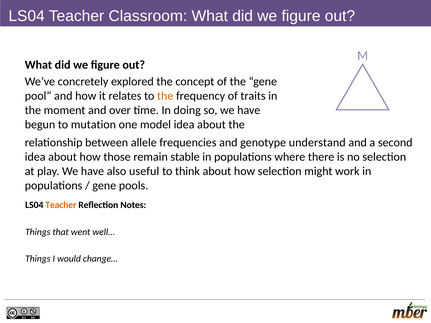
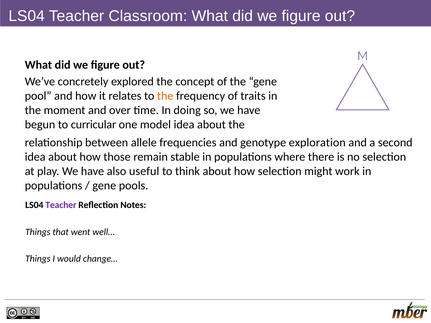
mutation: mutation -> curricular
understand: understand -> exploration
Teacher at (61, 205) colour: orange -> purple
